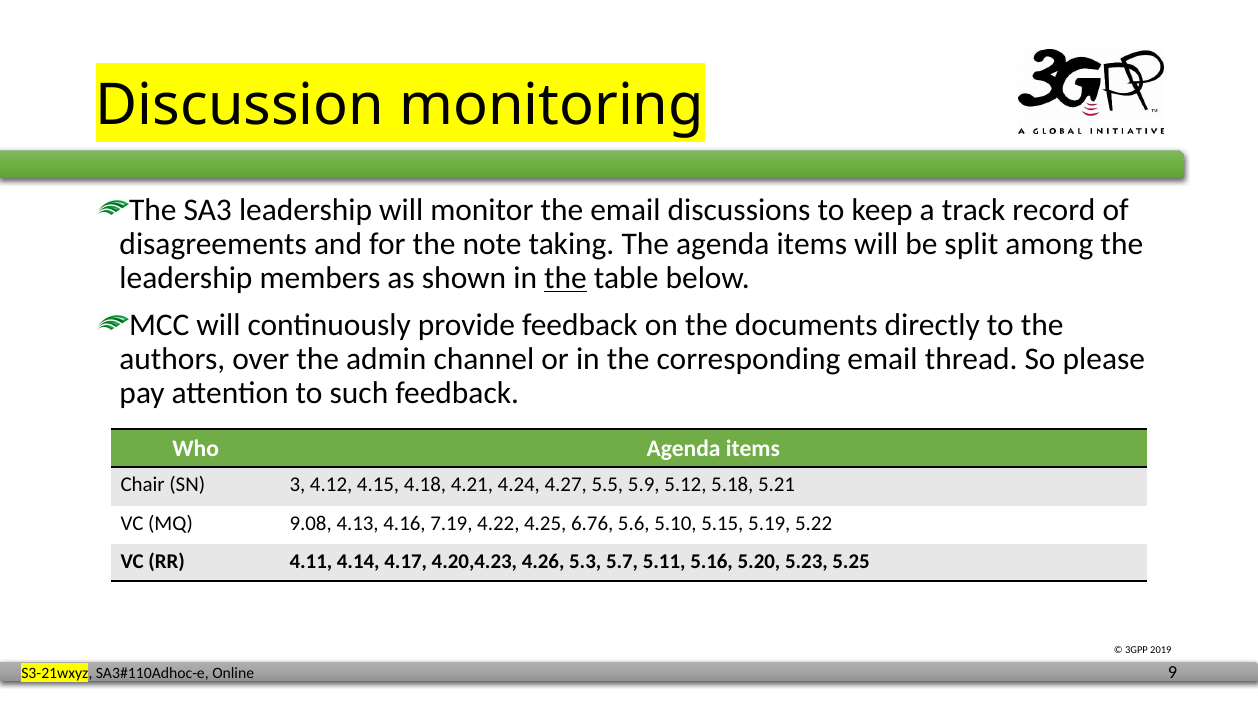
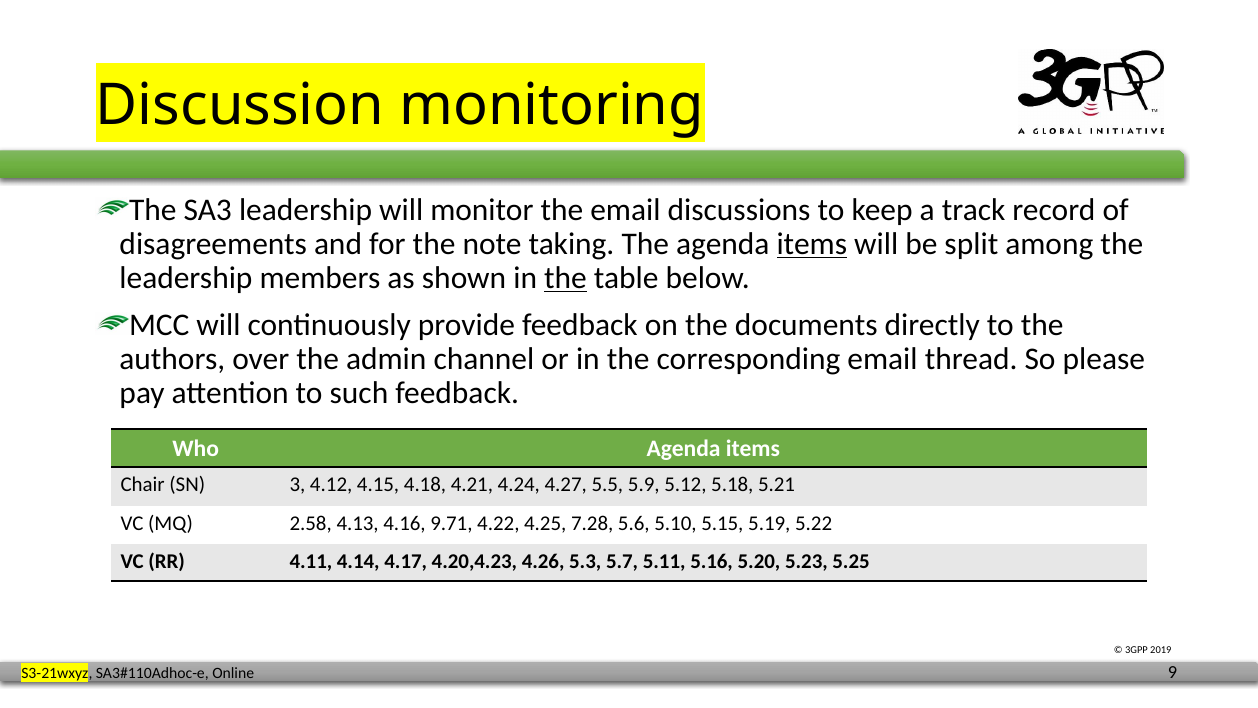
items at (812, 244) underline: none -> present
9.08: 9.08 -> 2.58
7.19: 7.19 -> 9.71
6.76: 6.76 -> 7.28
